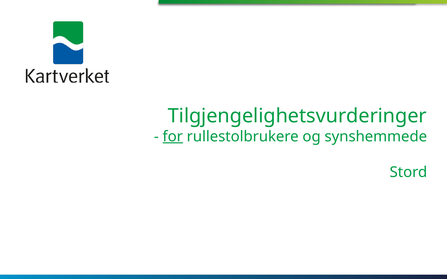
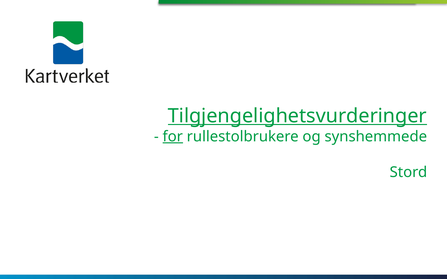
Tilgjengelighetsvurderinger underline: none -> present
